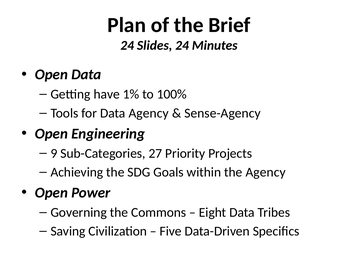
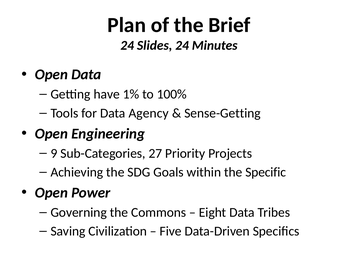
Sense-Agency: Sense-Agency -> Sense-Getting
the Agency: Agency -> Specific
